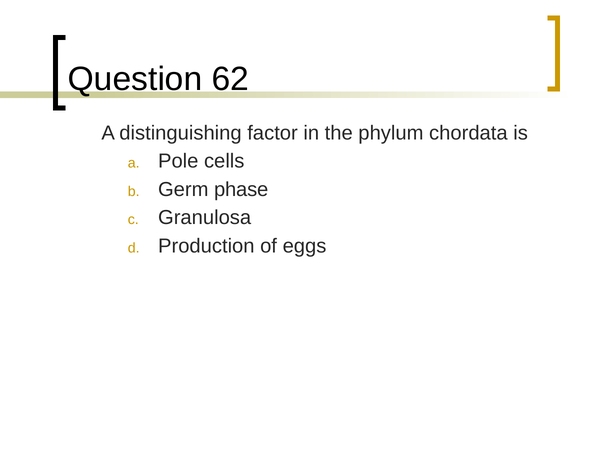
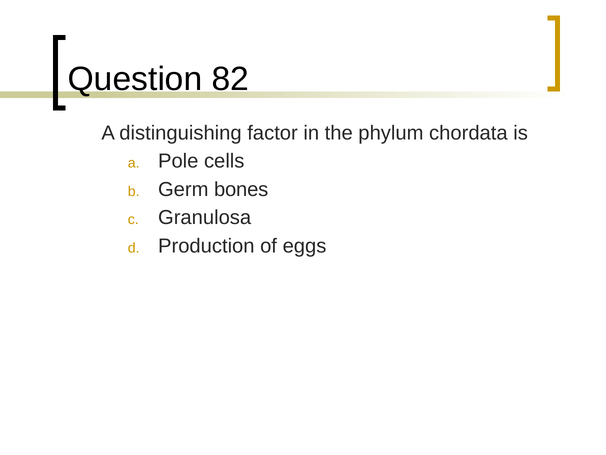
62: 62 -> 82
phase: phase -> bones
